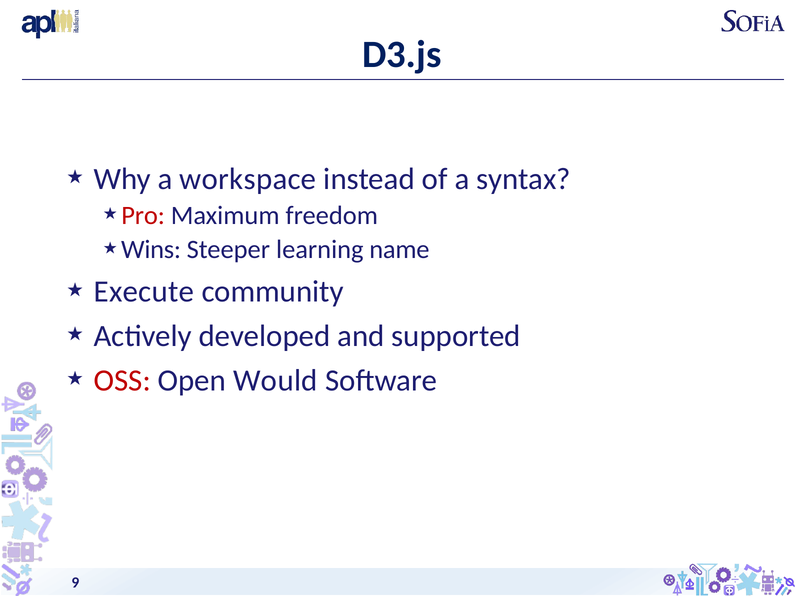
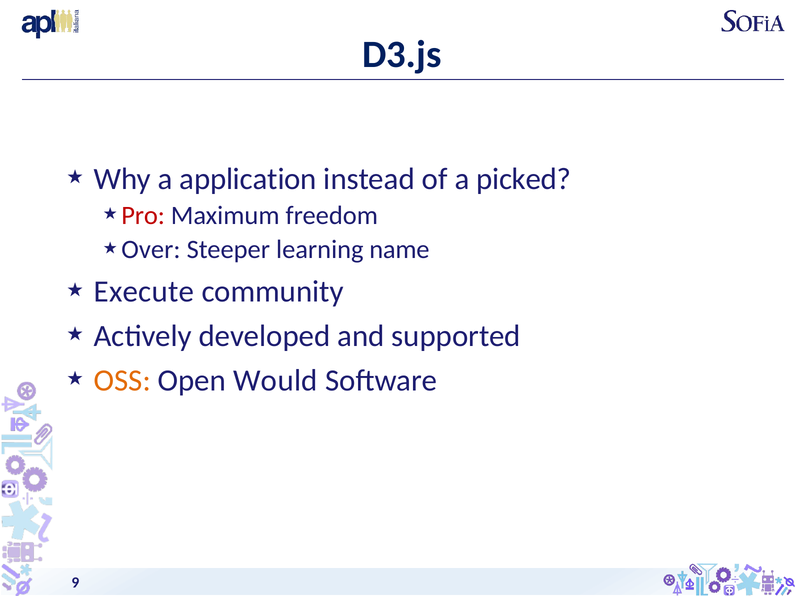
workspace: workspace -> application
syntax: syntax -> picked
Wins: Wins -> Over
OSS colour: red -> orange
